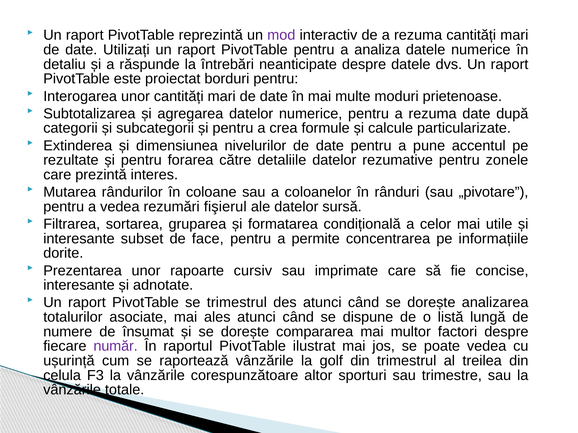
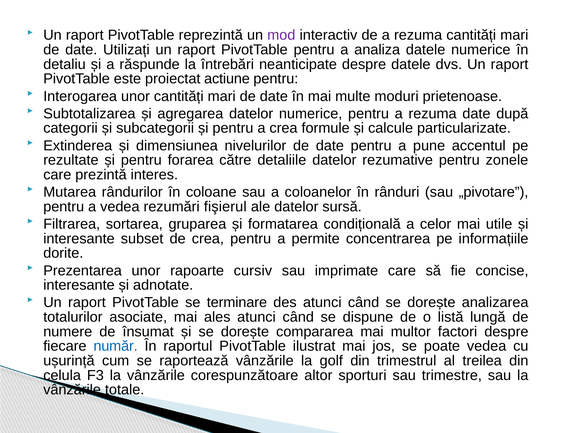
borduri: borduri -> actiune
de face: face -> crea
se trimestrul: trimestrul -> terminare
număr colour: purple -> blue
